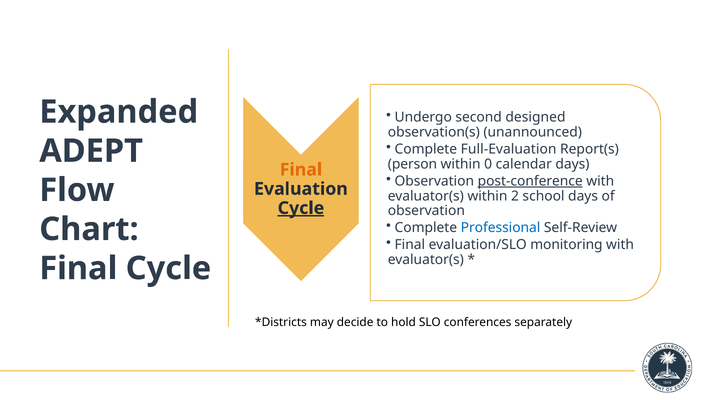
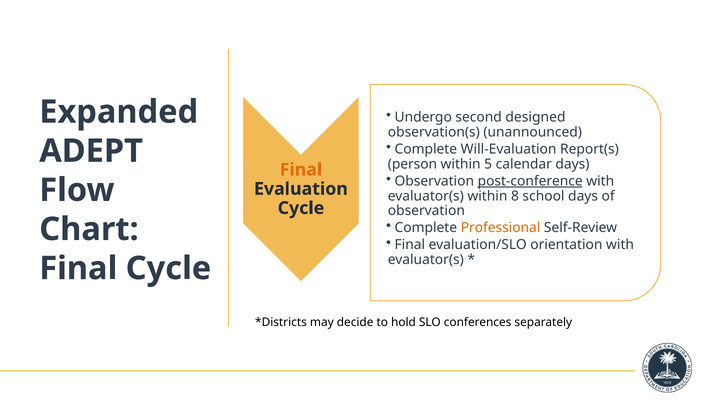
Full-Evaluation: Full-Evaluation -> Will-Evaluation
0: 0 -> 5
2: 2 -> 8
Cycle at (301, 208) underline: present -> none
Professional colour: blue -> orange
monitoring: monitoring -> orientation
